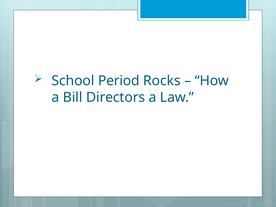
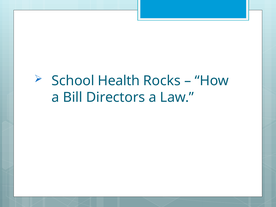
Period: Period -> Health
